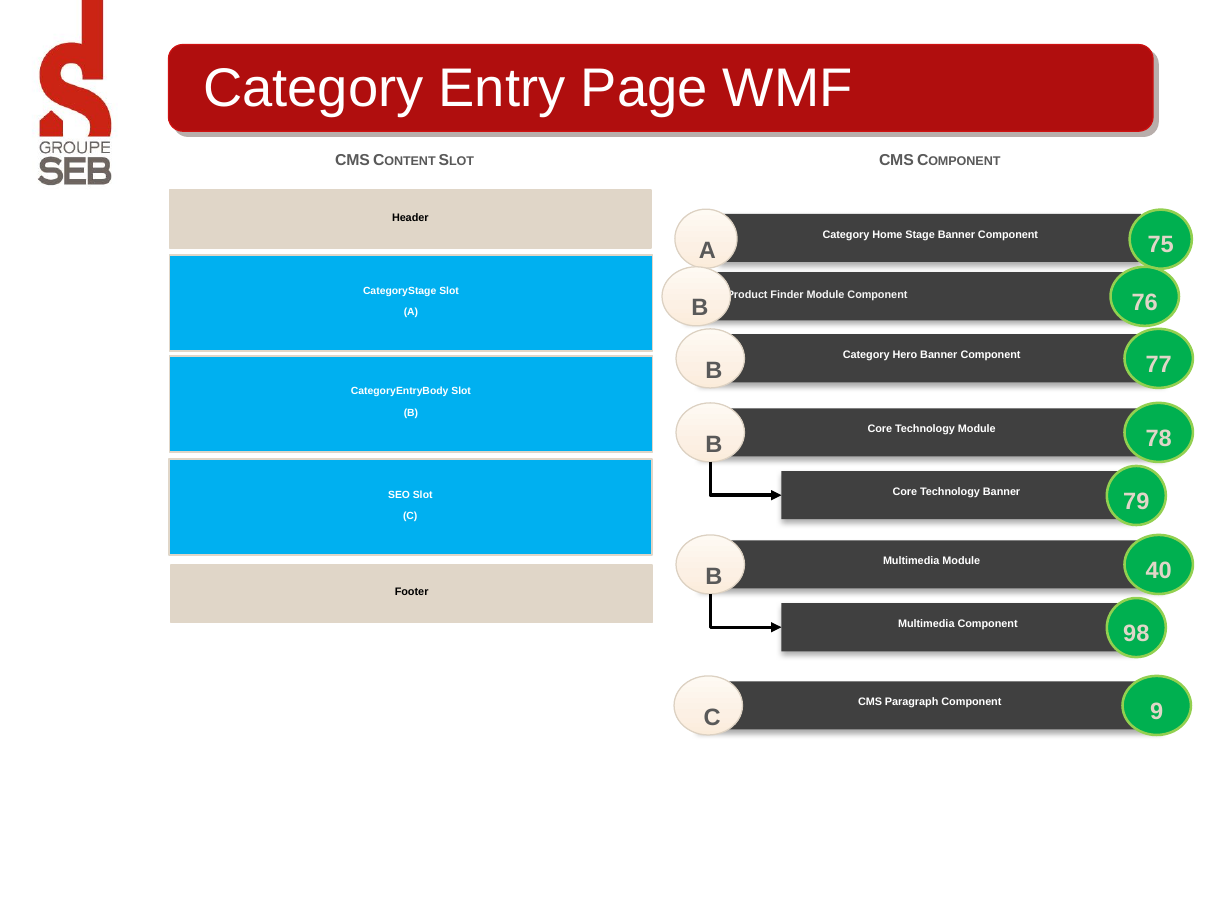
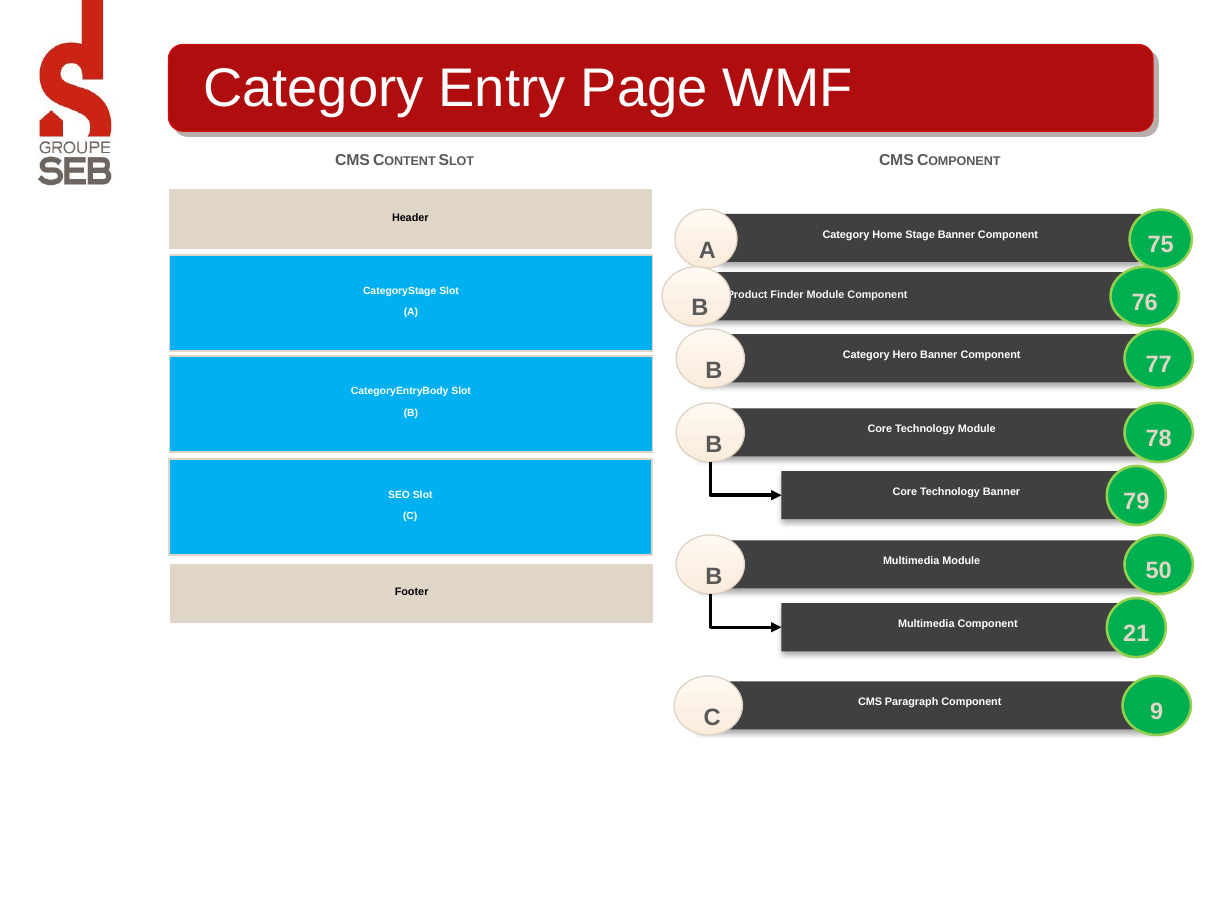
40: 40 -> 50
98: 98 -> 21
